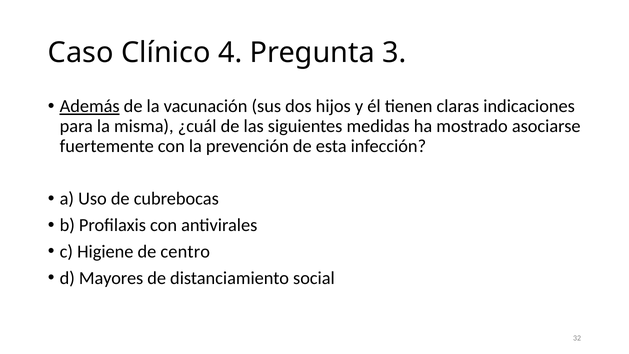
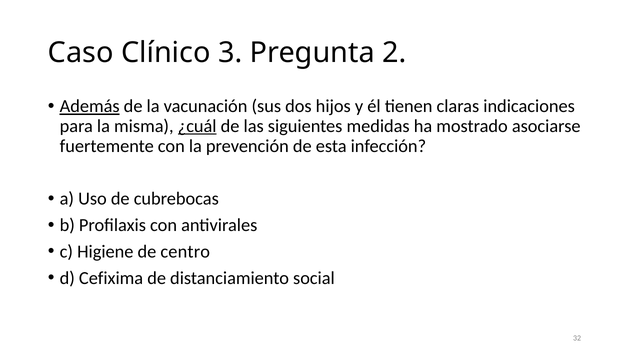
4: 4 -> 3
3: 3 -> 2
¿cuál underline: none -> present
Mayores: Mayores -> Cefixima
